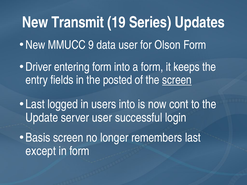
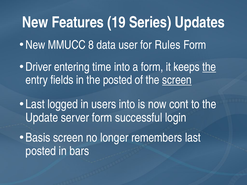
Transmit: Transmit -> Features
9: 9 -> 8
Olson: Olson -> Rules
entering form: form -> time
the at (209, 67) underline: none -> present
server user: user -> form
except at (41, 151): except -> posted
in form: form -> bars
